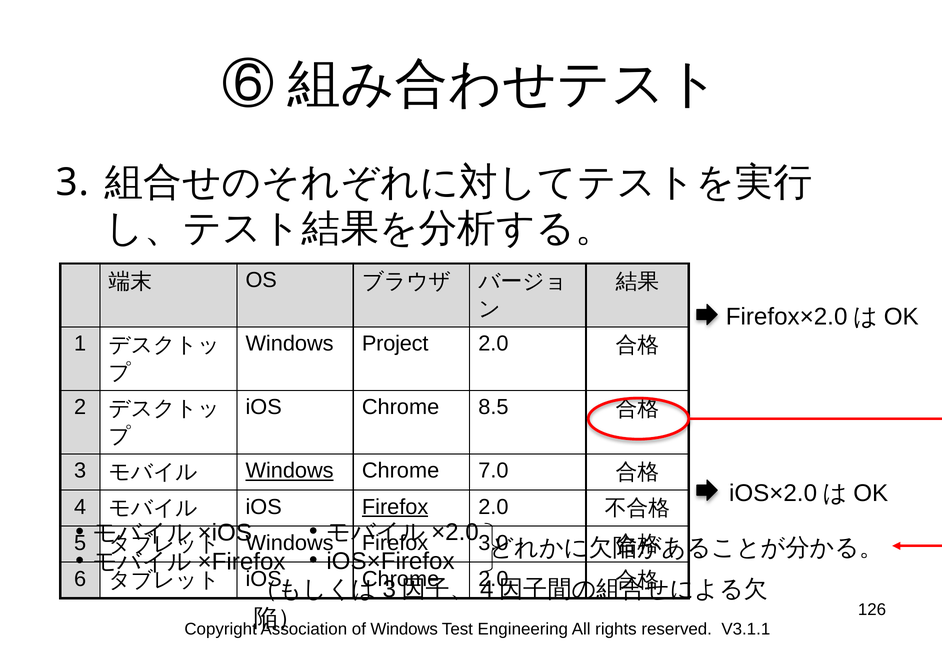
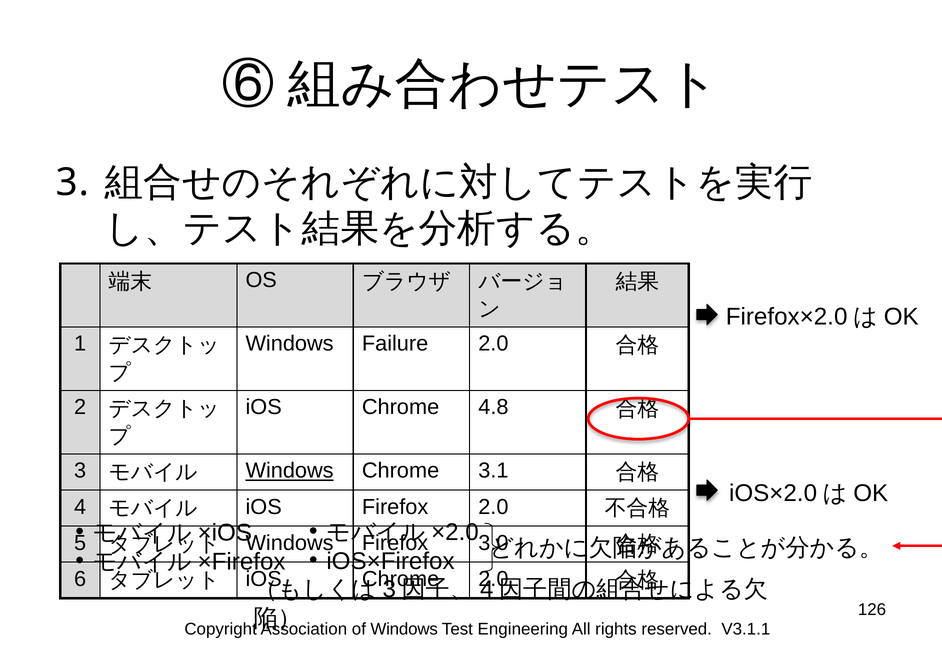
Project: Project -> Failure
8.5: 8.5 -> 4.8
7.0: 7.0 -> 3.1
Firefox at (395, 507) underline: present -> none
